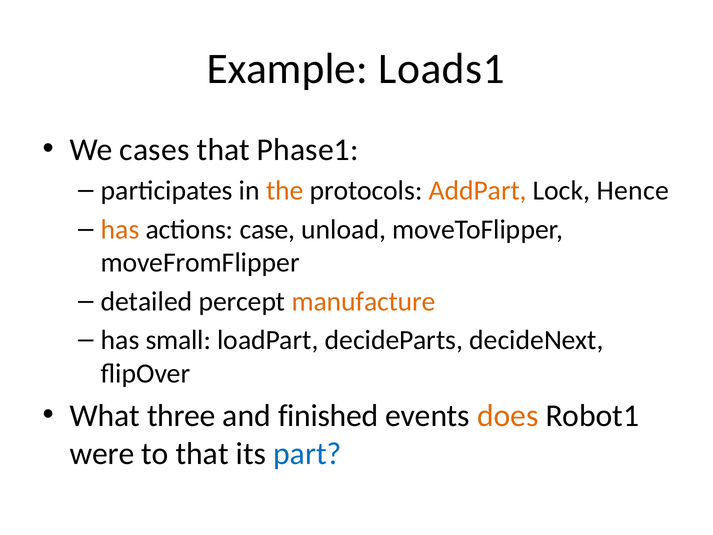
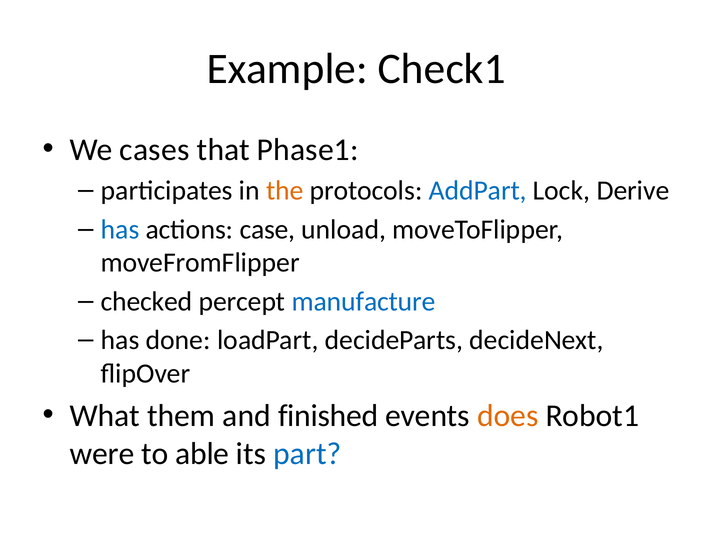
Loads1: Loads1 -> Check1
AddPart colour: orange -> blue
Hence: Hence -> Derive
has at (120, 229) colour: orange -> blue
detailed: detailed -> checked
manufacture colour: orange -> blue
small: small -> done
three: three -> them
to that: that -> able
